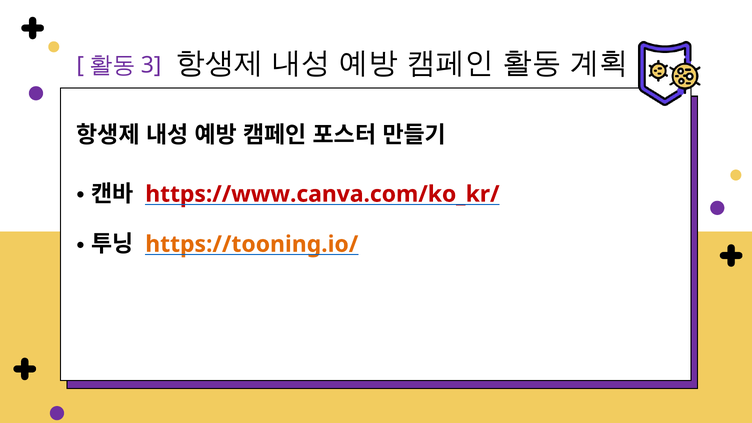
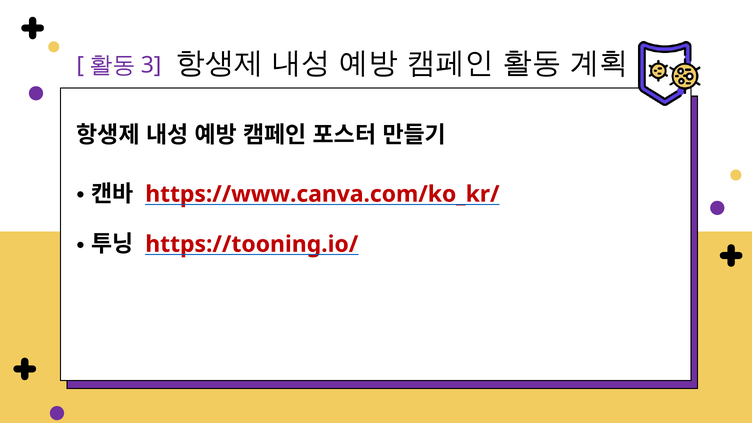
https://tooning.io/ colour: orange -> red
